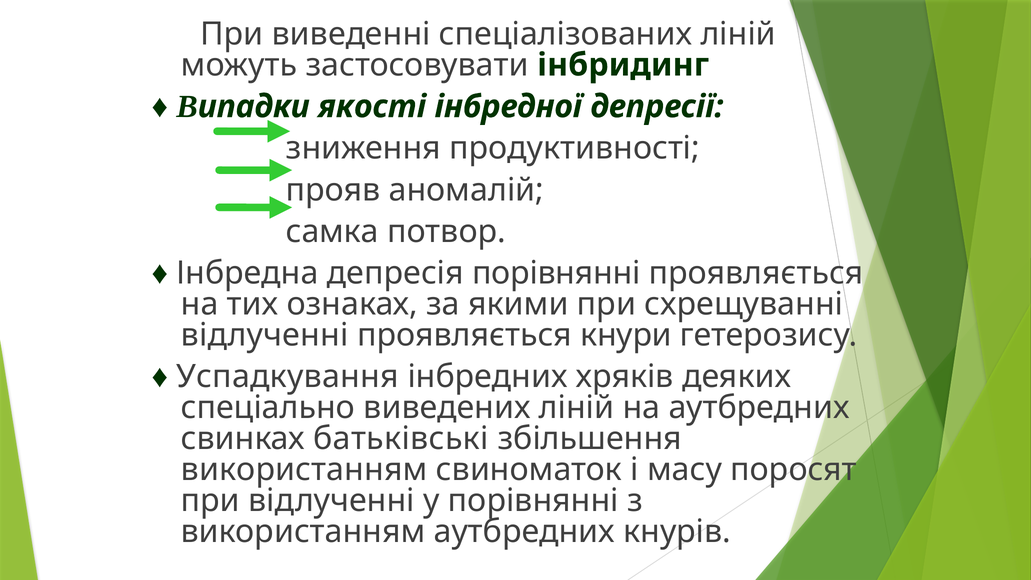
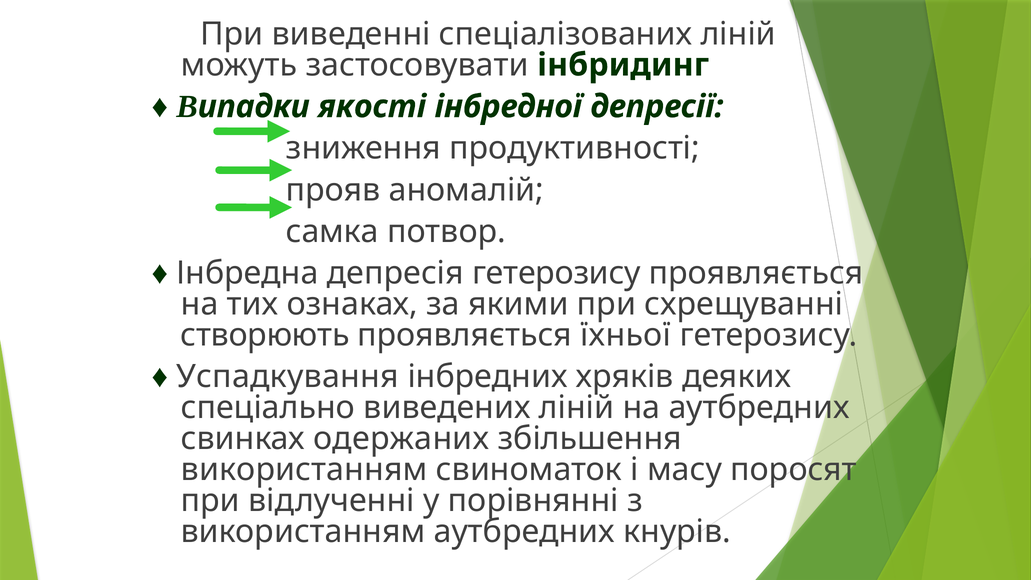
депресія порівнянні: порівнянні -> гетерозису
відлученні at (265, 335): відлученні -> створюють
кнури: кнури -> їхньої
батьківські: батьківські -> одержаних
